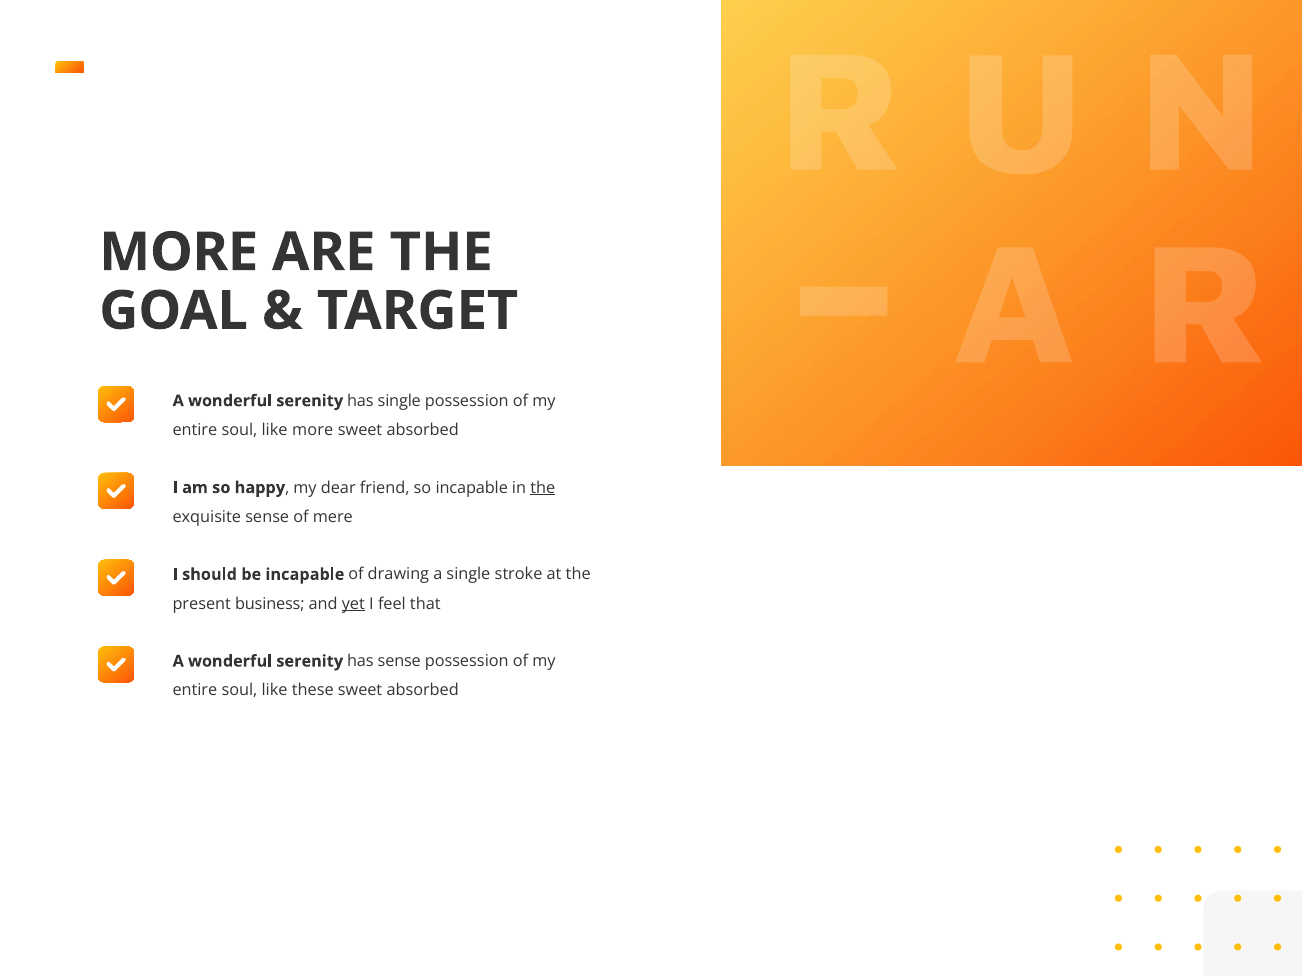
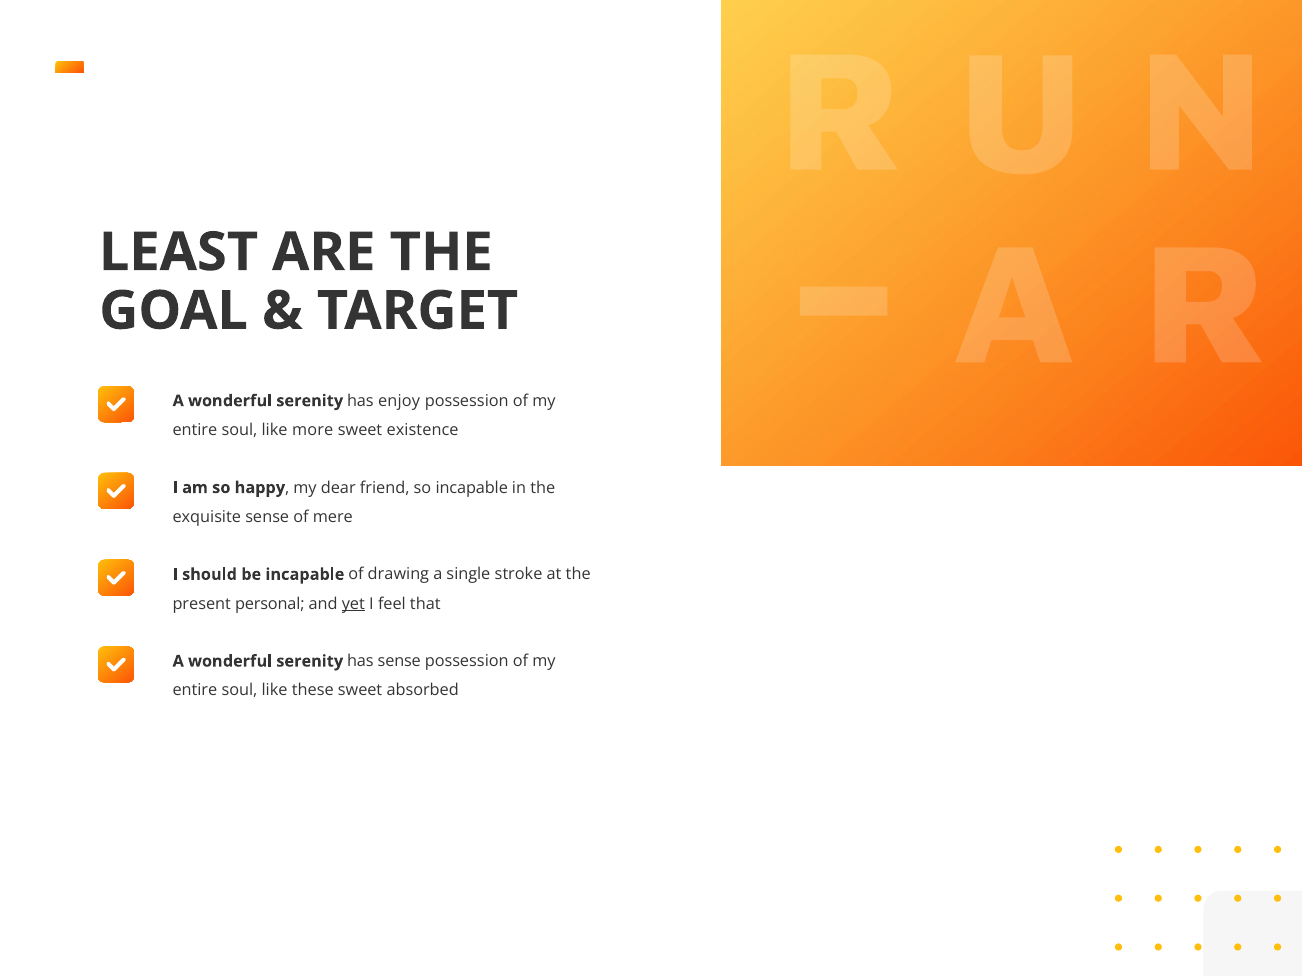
MORE at (179, 252): MORE -> LEAST
has single: single -> enjoy
absorbed at (423, 430): absorbed -> existence
the at (543, 488) underline: present -> none
business: business -> personal
